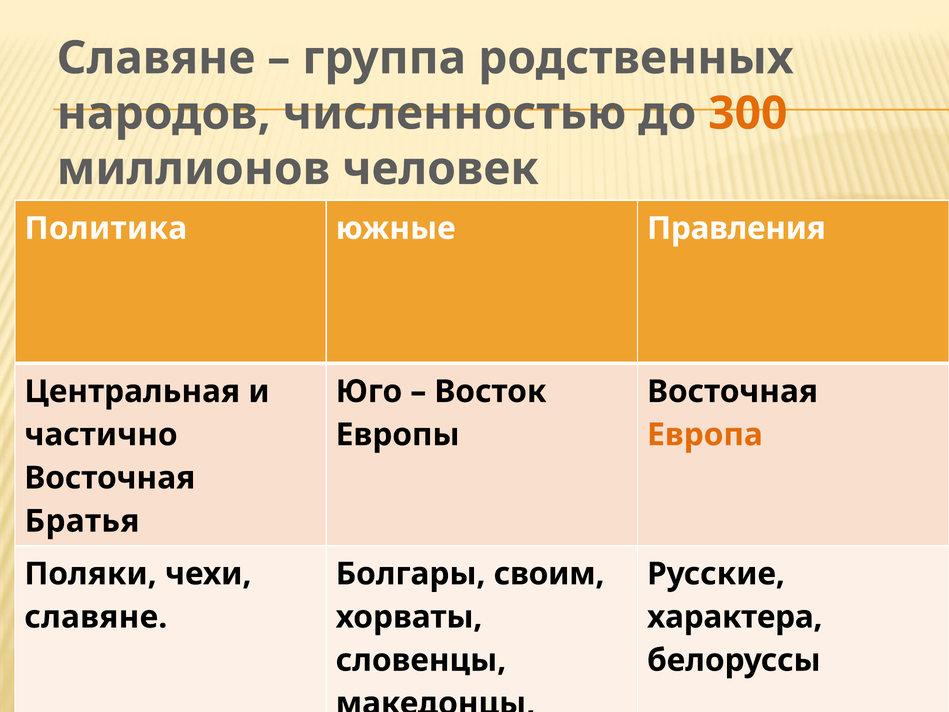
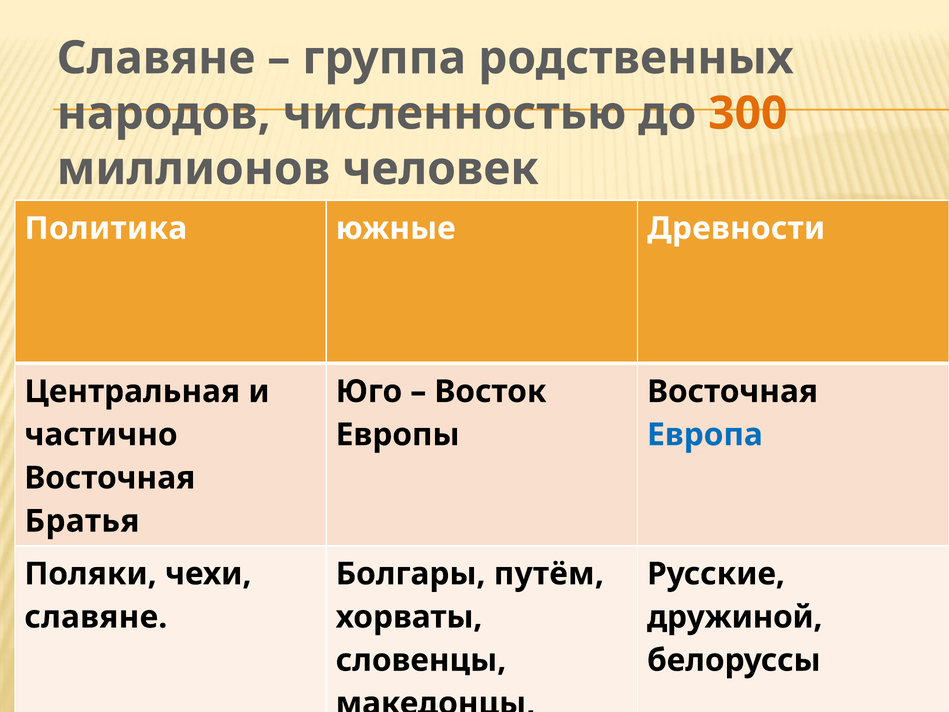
Правления: Правления -> Древности
Европа colour: orange -> blue
своим: своим -> путём
характера: характера -> дружиной
